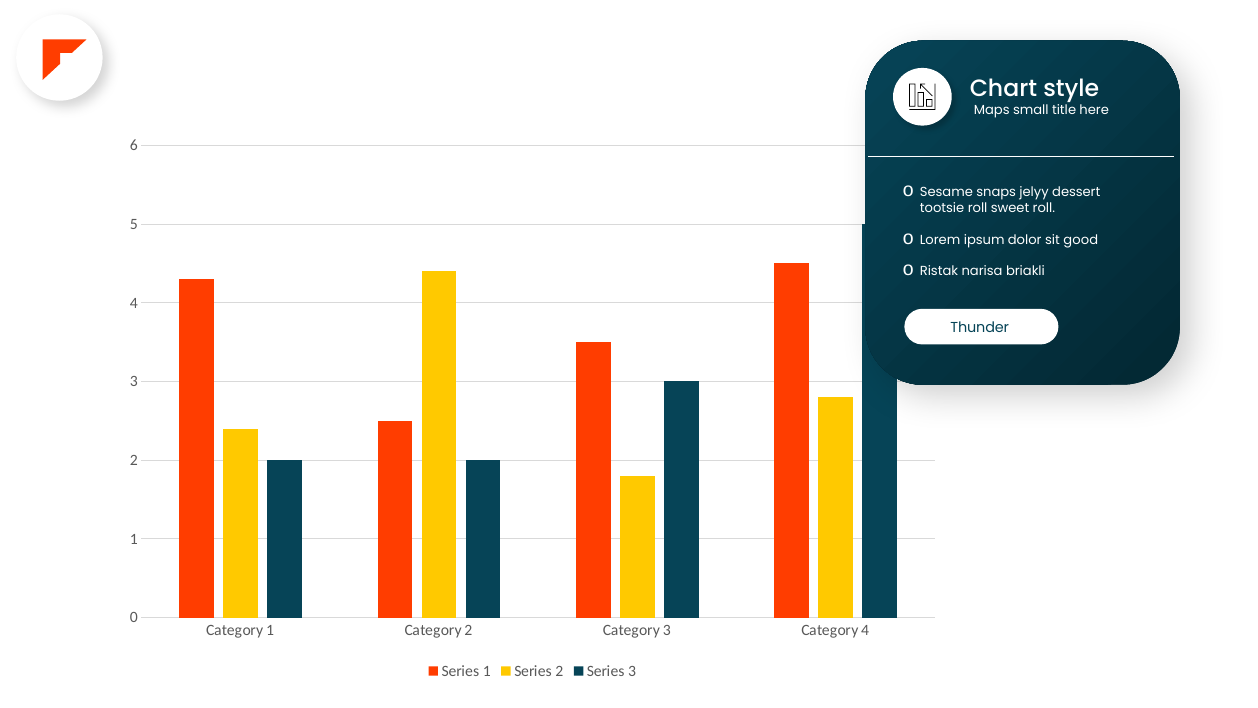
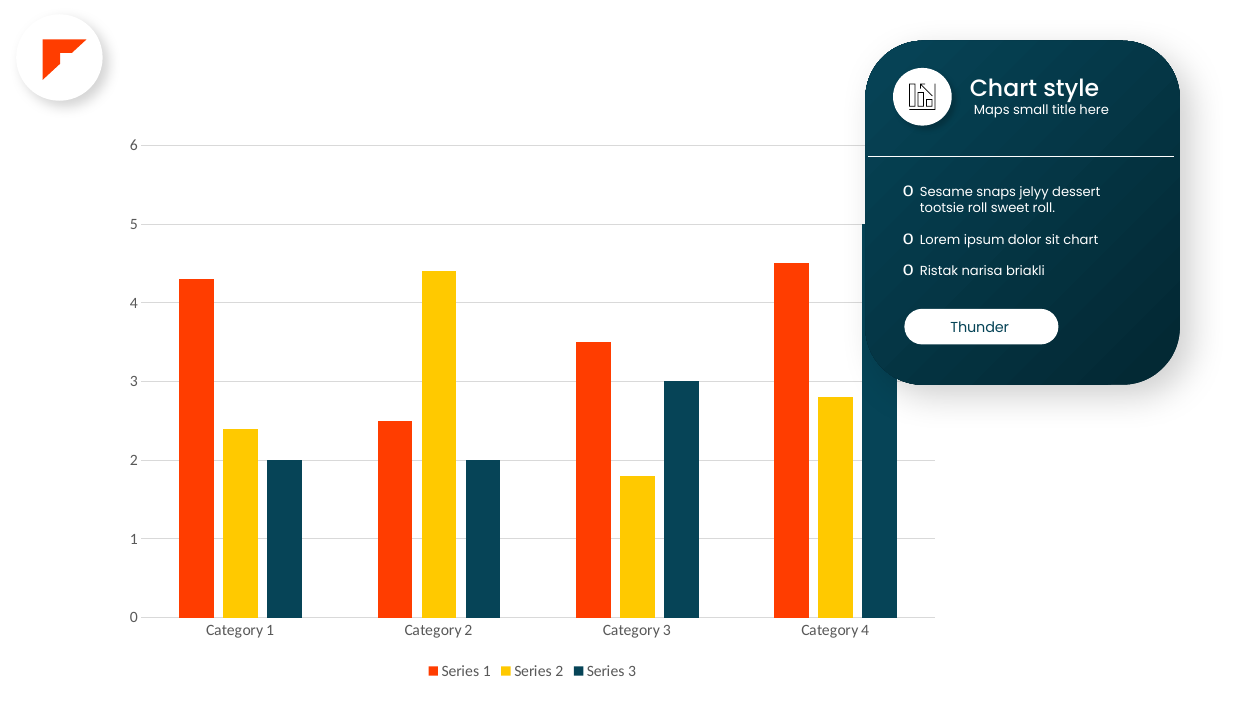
sit good: good -> chart
